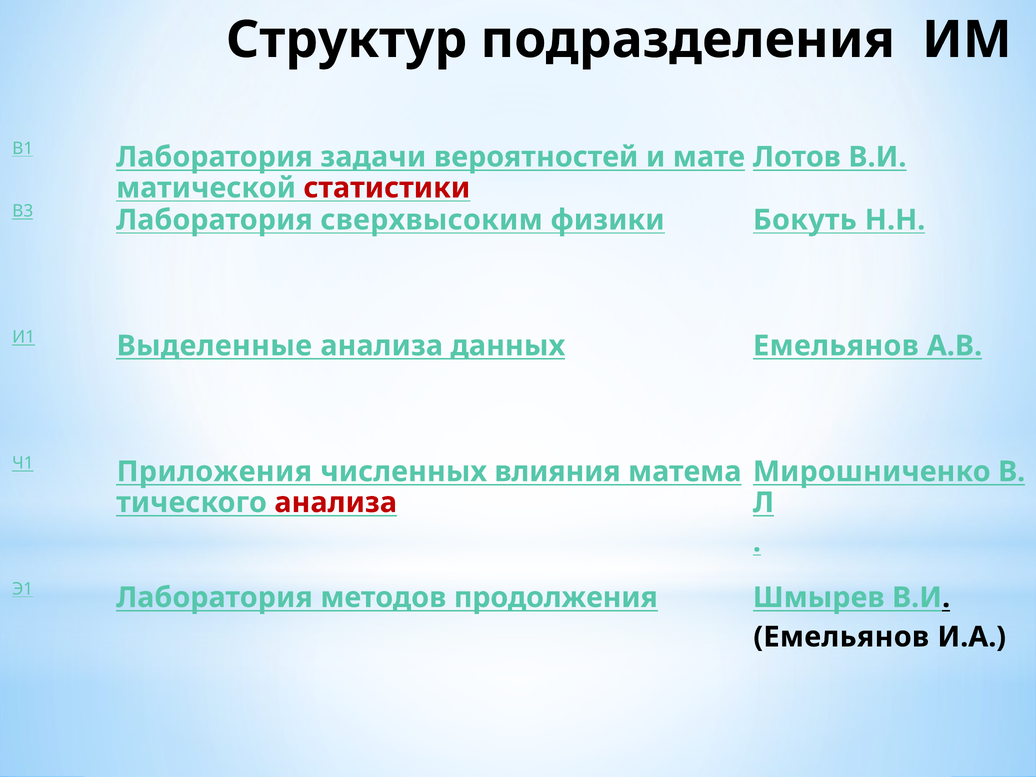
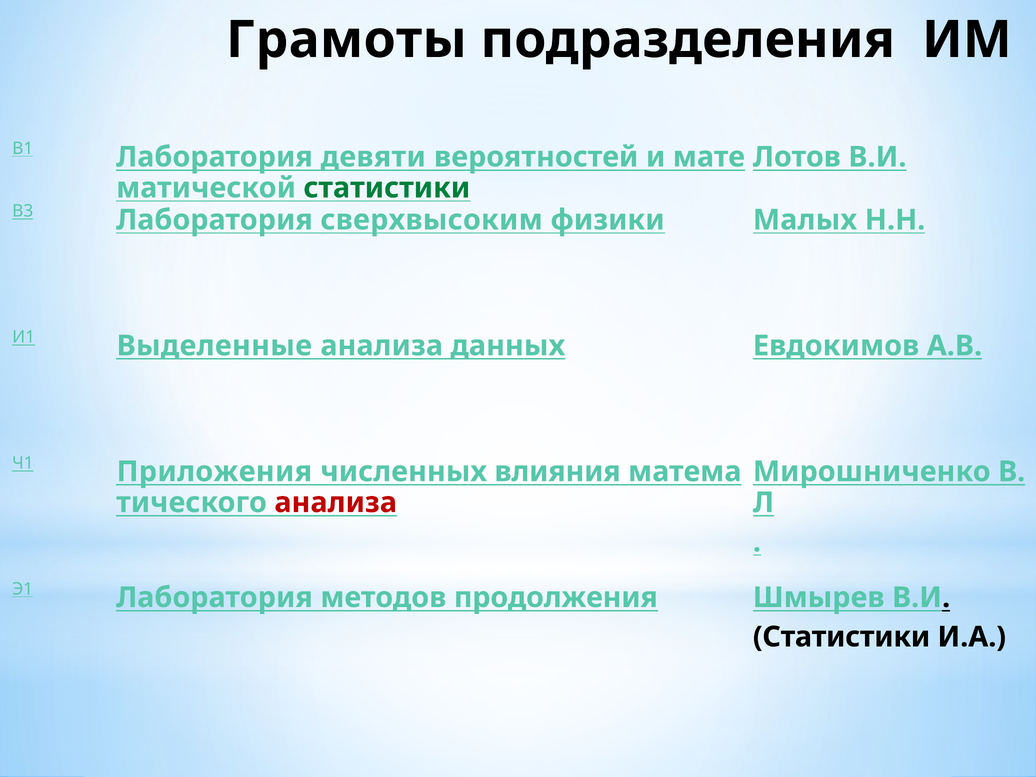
Структур: Структур -> Грамоты
задачи: задачи -> девяти
статистики at (387, 188) colour: red -> green
Бокуть: Бокуть -> Малых
данных Емельянов: Емельянов -> Евдокимов
Емельянов at (841, 637): Емельянов -> Статистики
